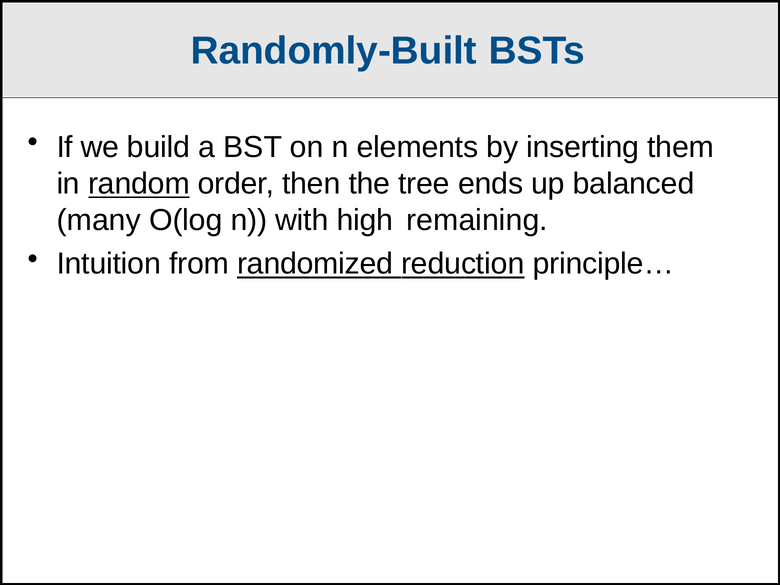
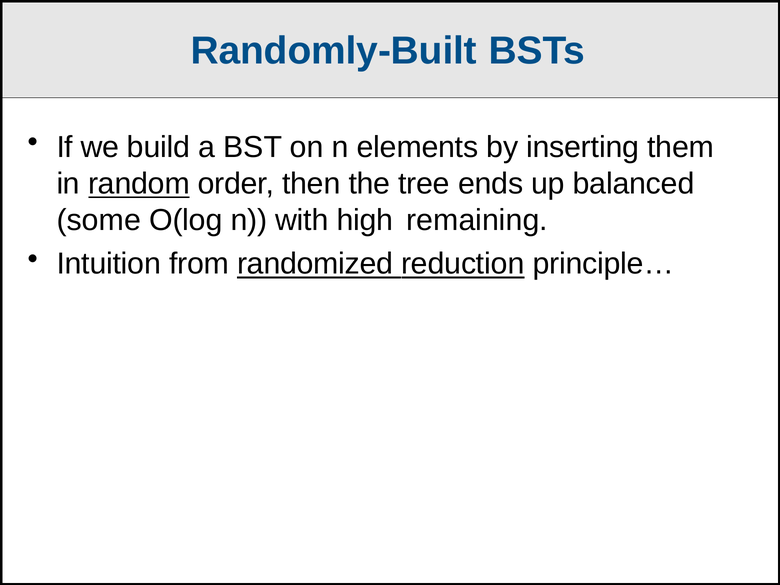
many: many -> some
